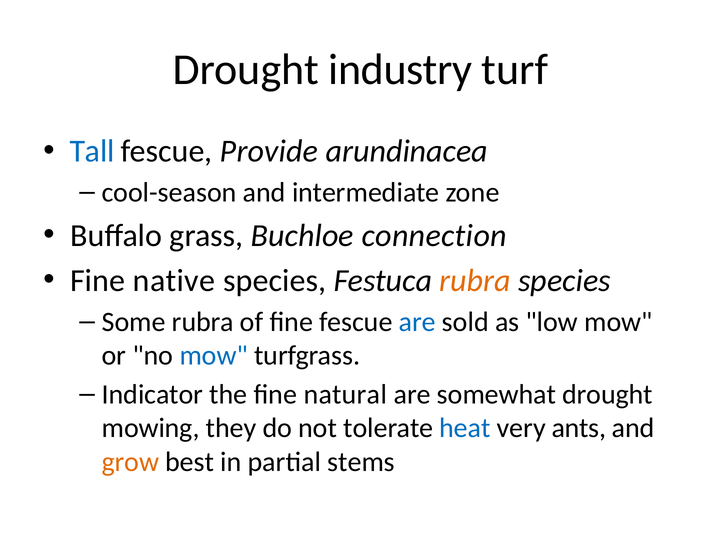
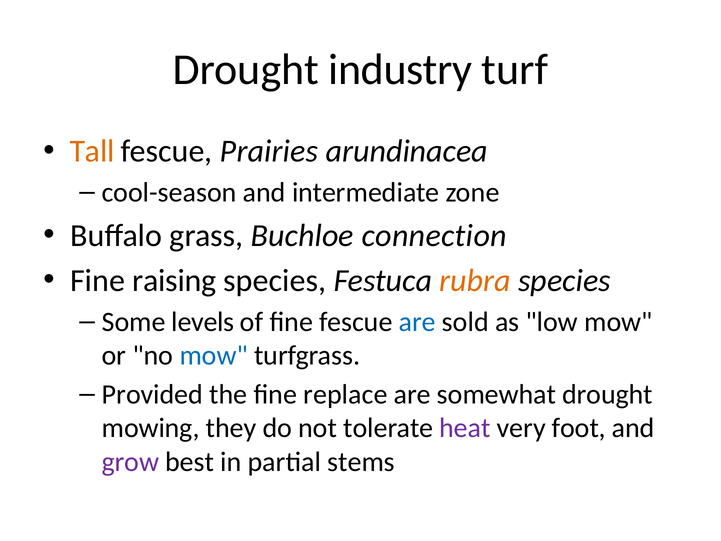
Tall colour: blue -> orange
Provide: Provide -> Prairies
native: native -> raising
Some rubra: rubra -> levels
Indicator: Indicator -> Provided
natural: natural -> replace
heat colour: blue -> purple
ants: ants -> foot
grow colour: orange -> purple
